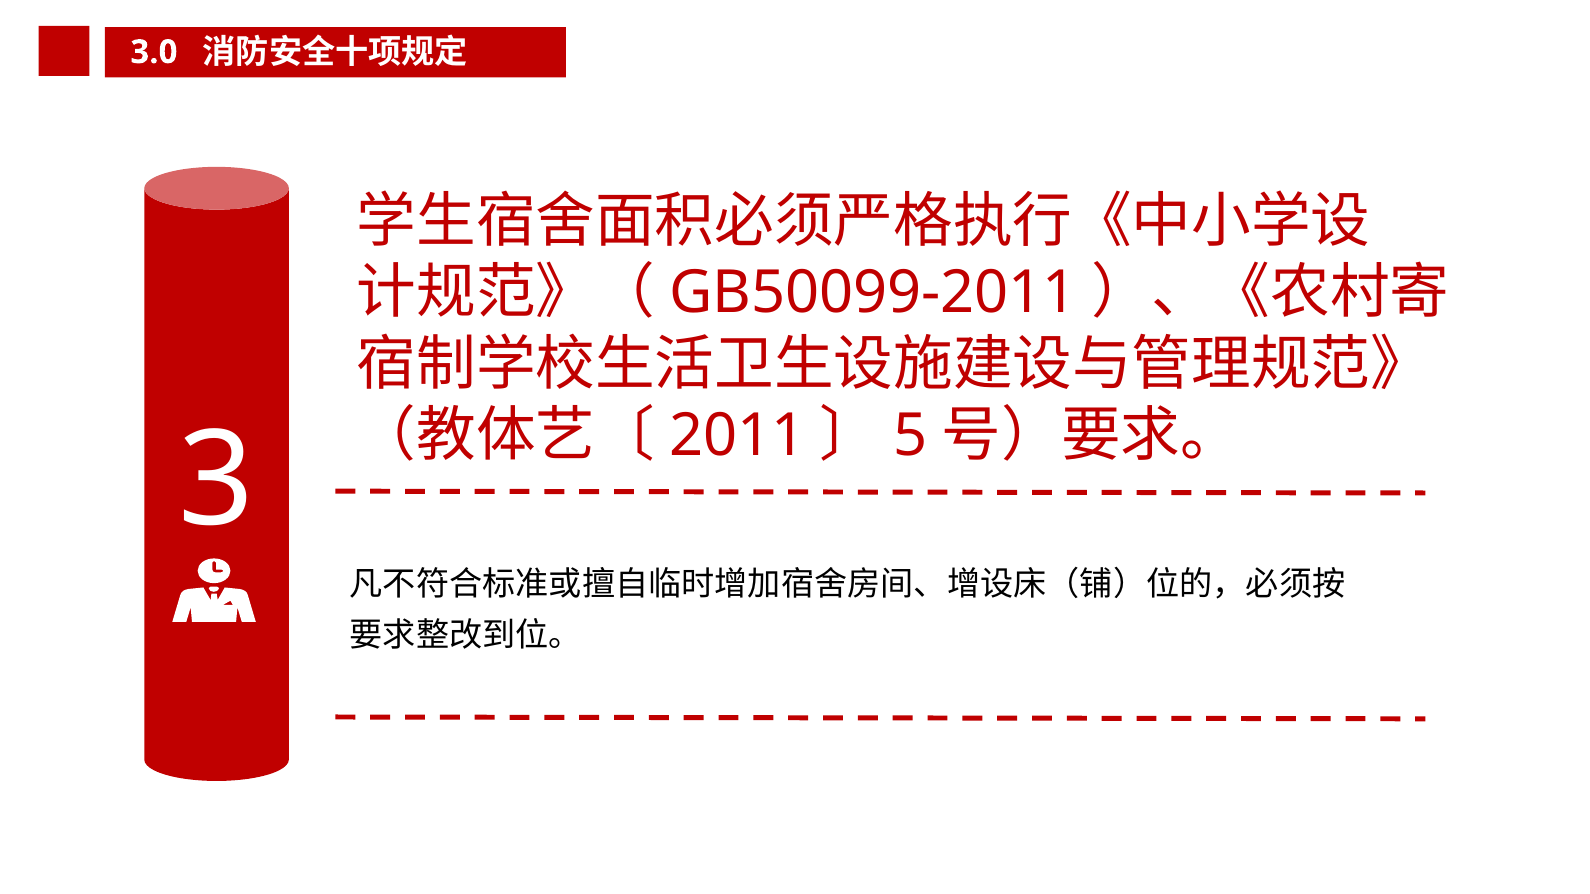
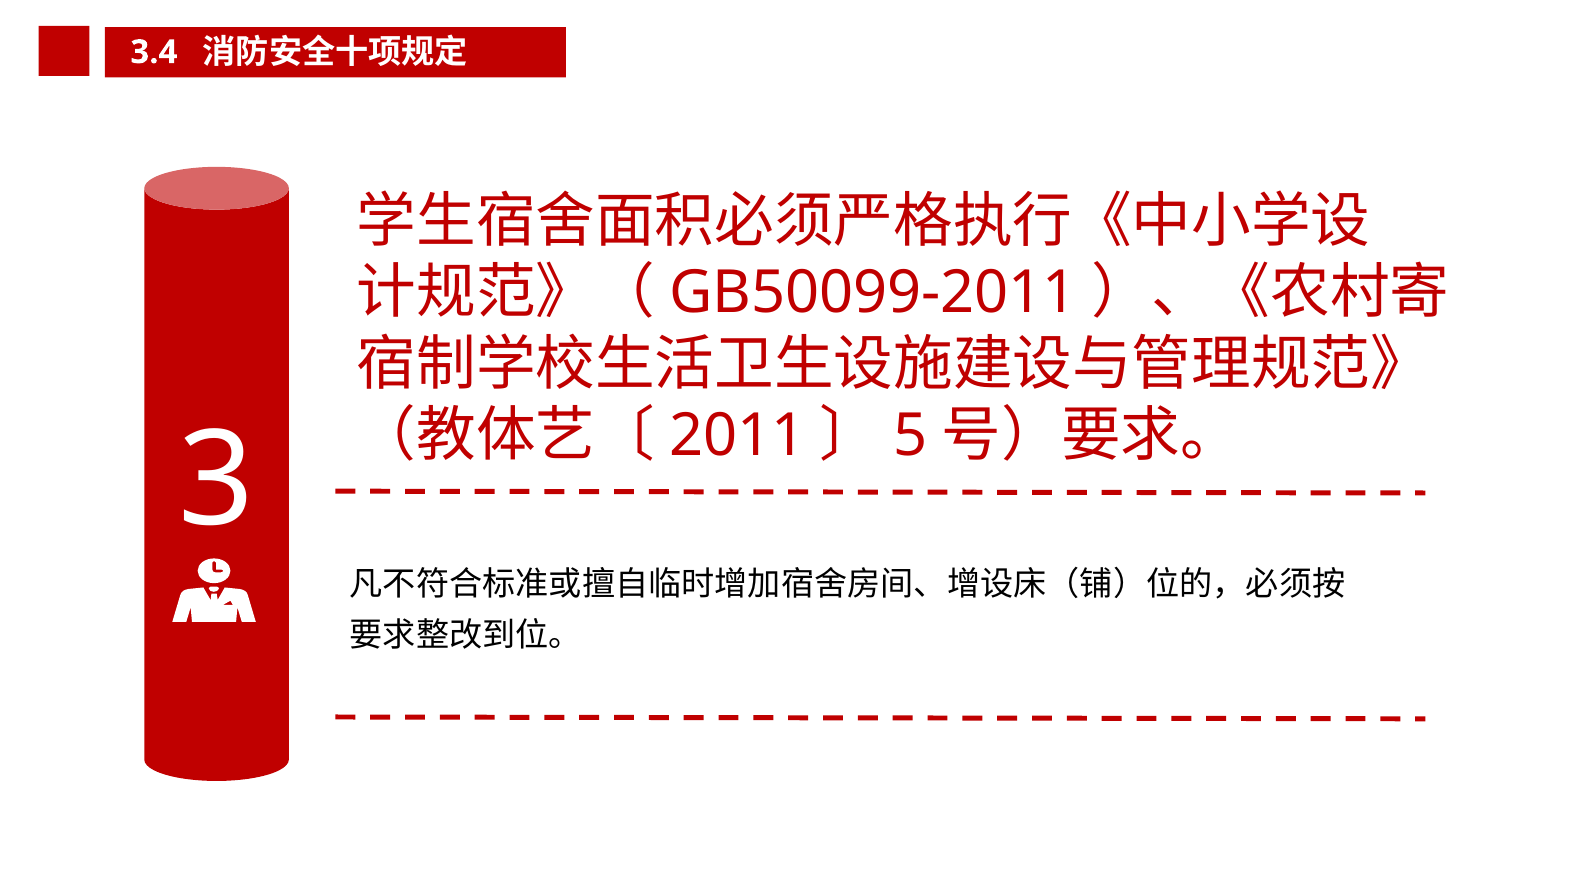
3.0: 3.0 -> 3.4
